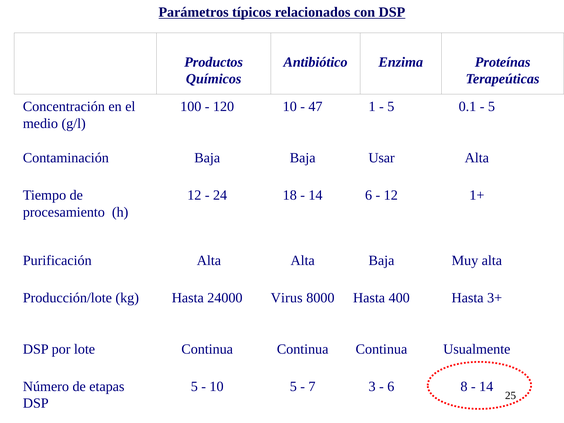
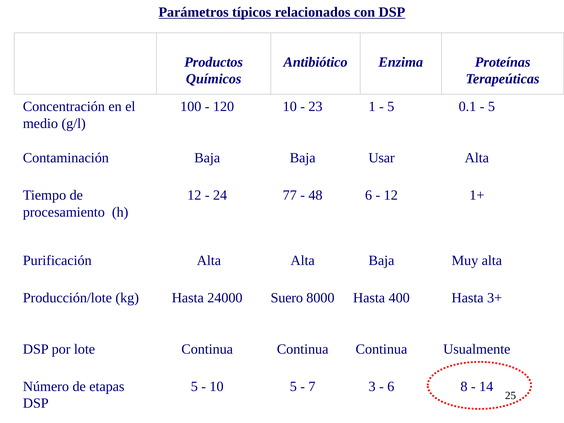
47: 47 -> 23
18: 18 -> 77
14 at (315, 195): 14 -> 48
Virus: Virus -> Suero
